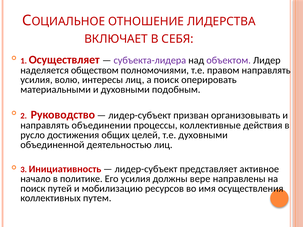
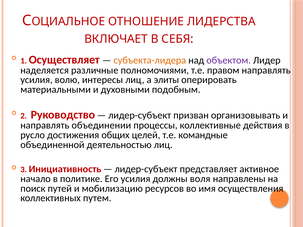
субъекта-лидера colour: purple -> orange
обществом: обществом -> различные
а поиск: поиск -> элиты
т.е духовными: духовными -> командные
вере: вере -> воля
